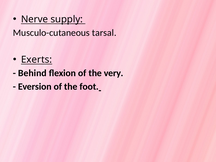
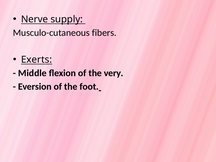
tarsal: tarsal -> fibers
Behind: Behind -> Middle
